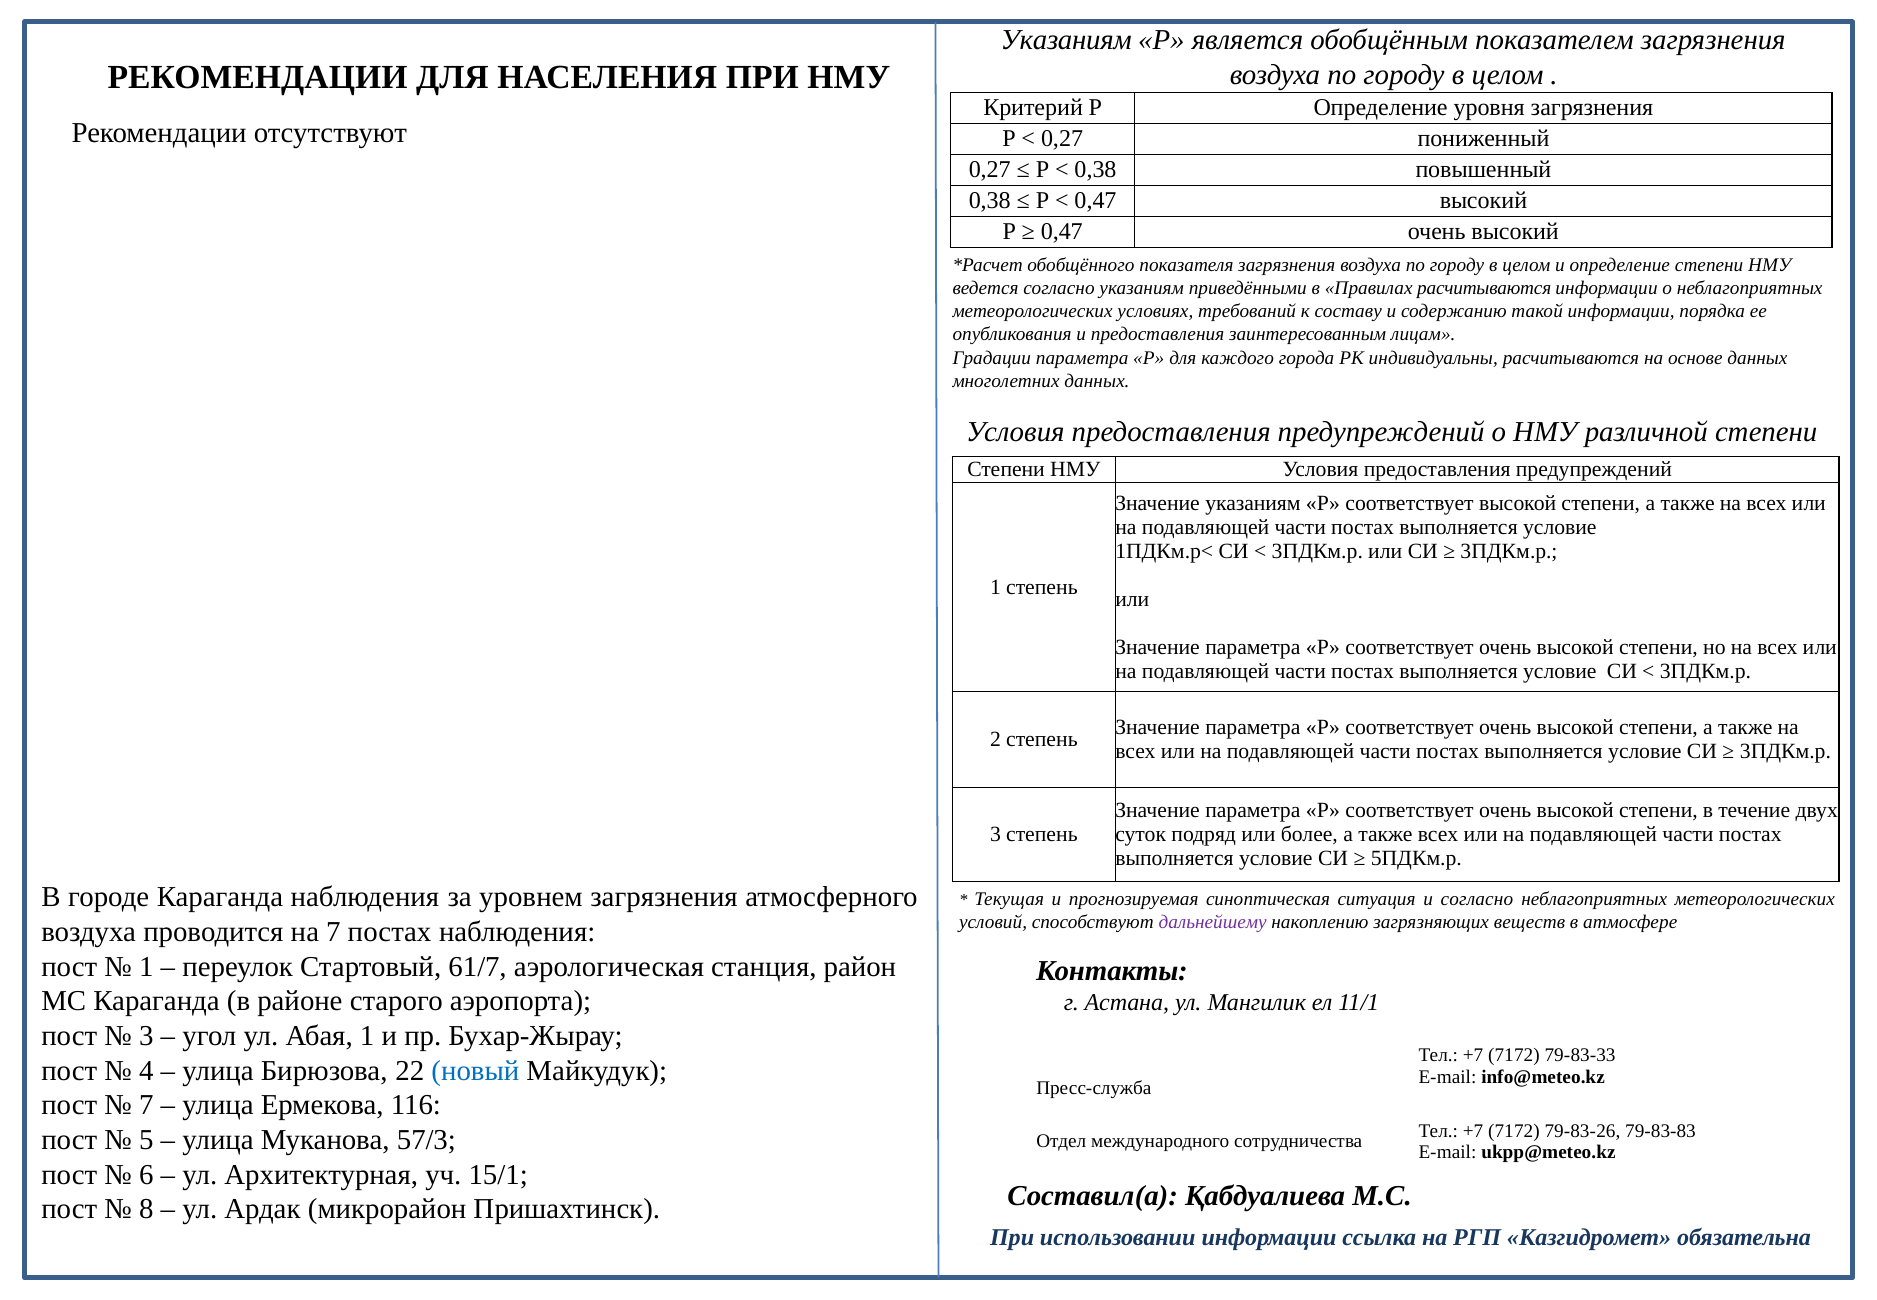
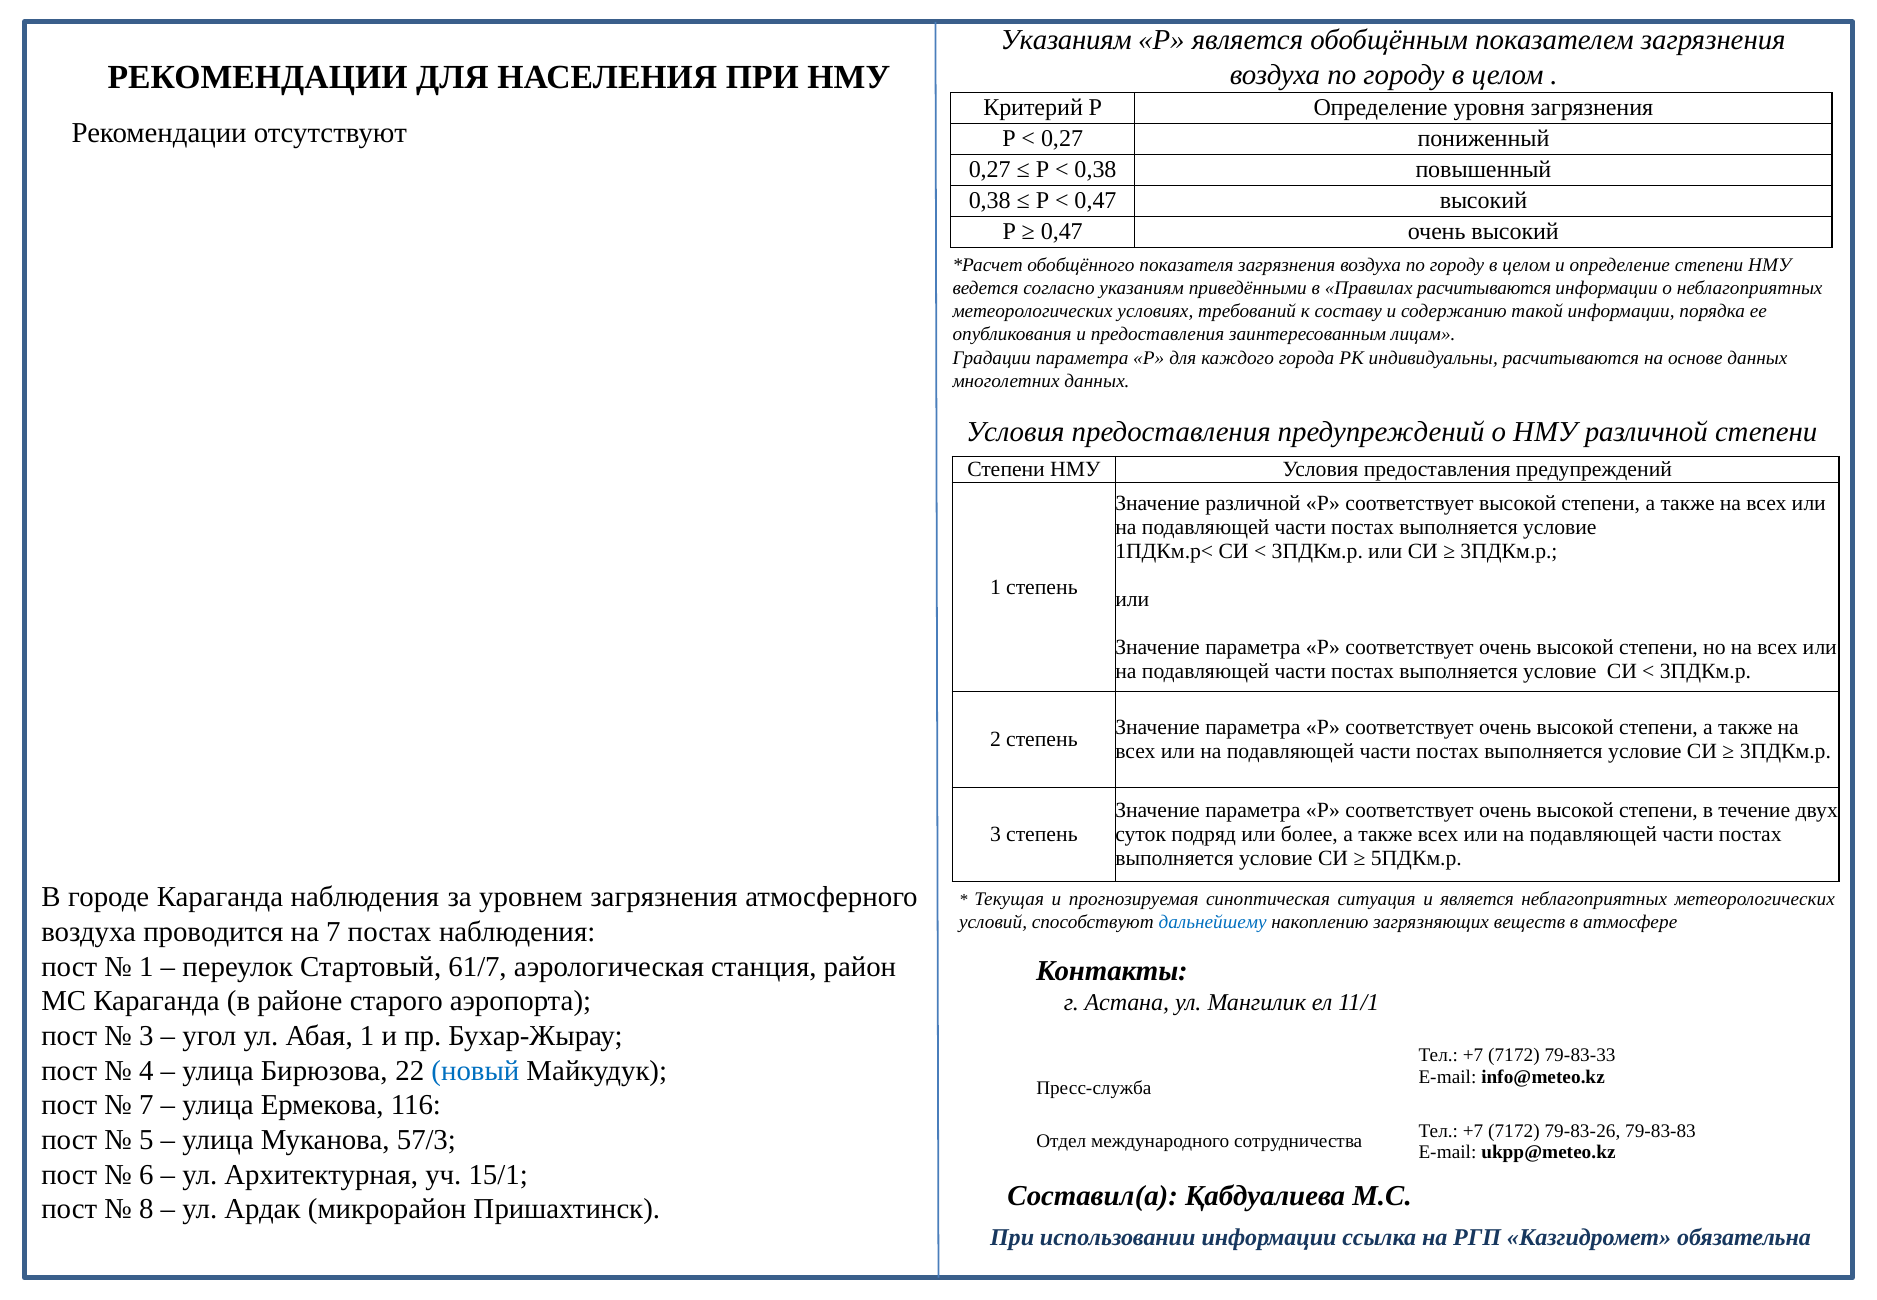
Значение указаниям: указаниям -> различной
и согласно: согласно -> является
дальнейшему colour: purple -> blue
